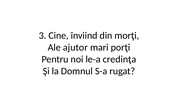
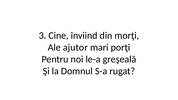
credinţa: credinţa -> greşeală
